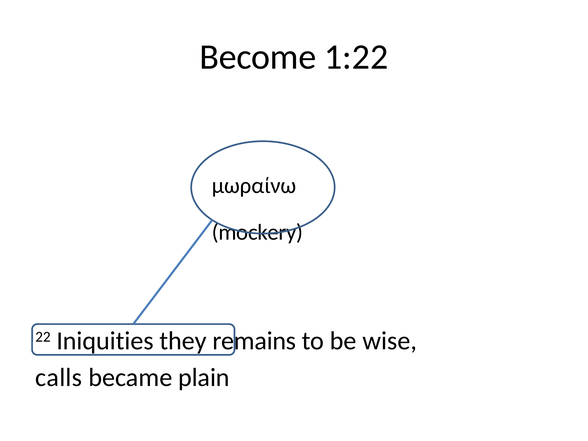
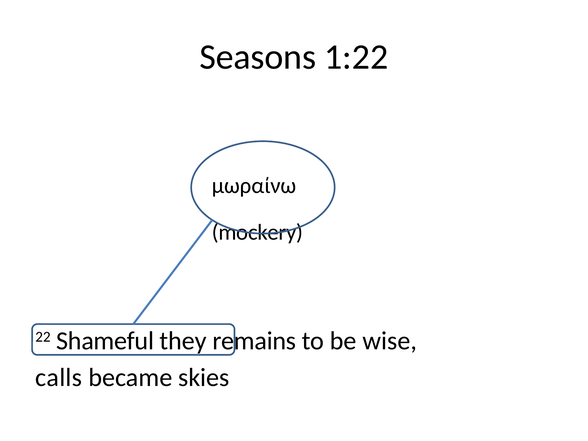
Become: Become -> Seasons
Iniquities: Iniquities -> Shameful
plain: plain -> skies
